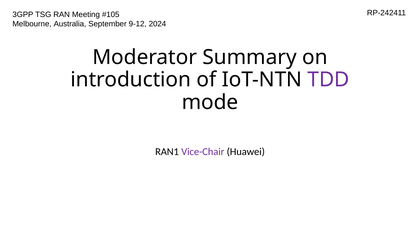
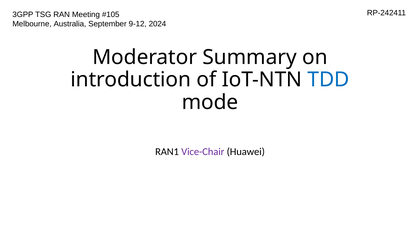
TDD colour: purple -> blue
